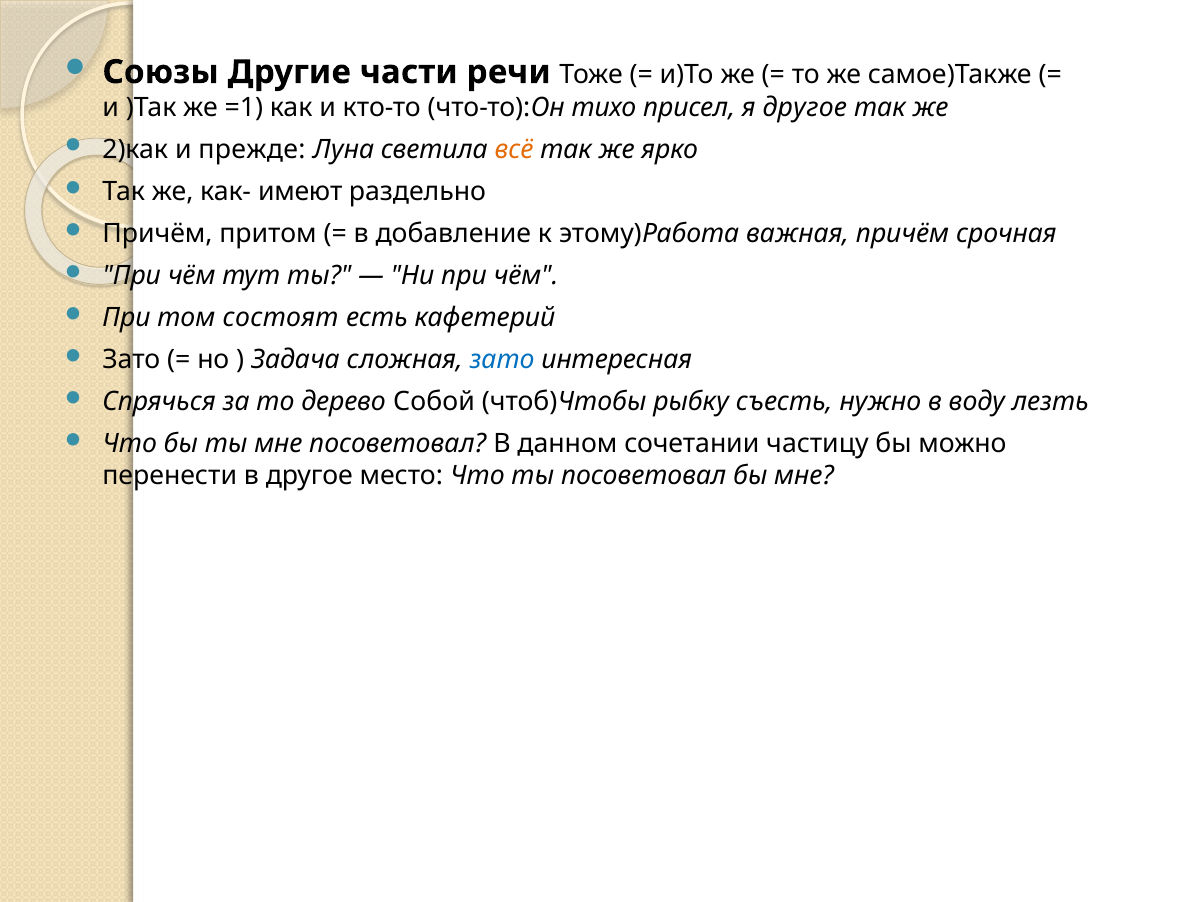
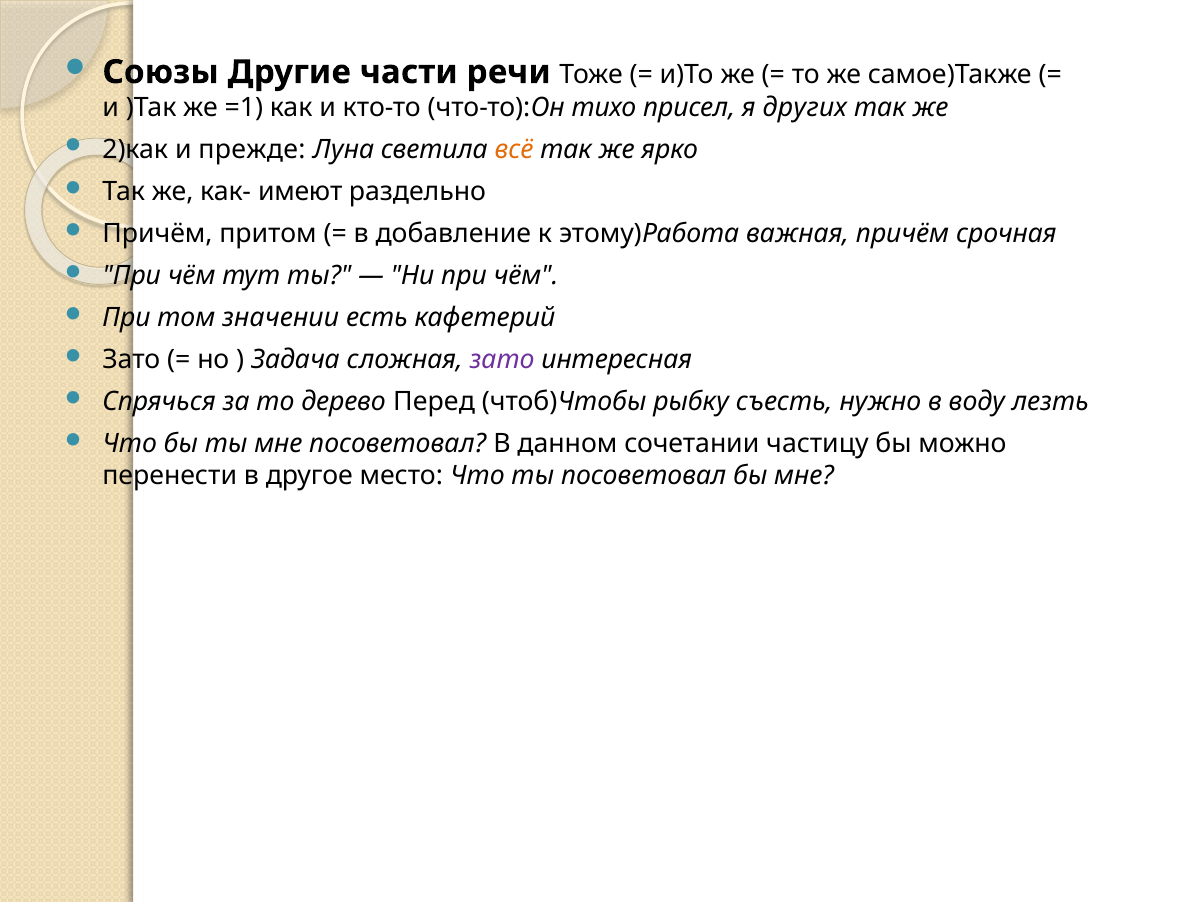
я другое: другое -> других
состоят: состоят -> значении
зато at (502, 360) colour: blue -> purple
Собой: Собой -> Перед
